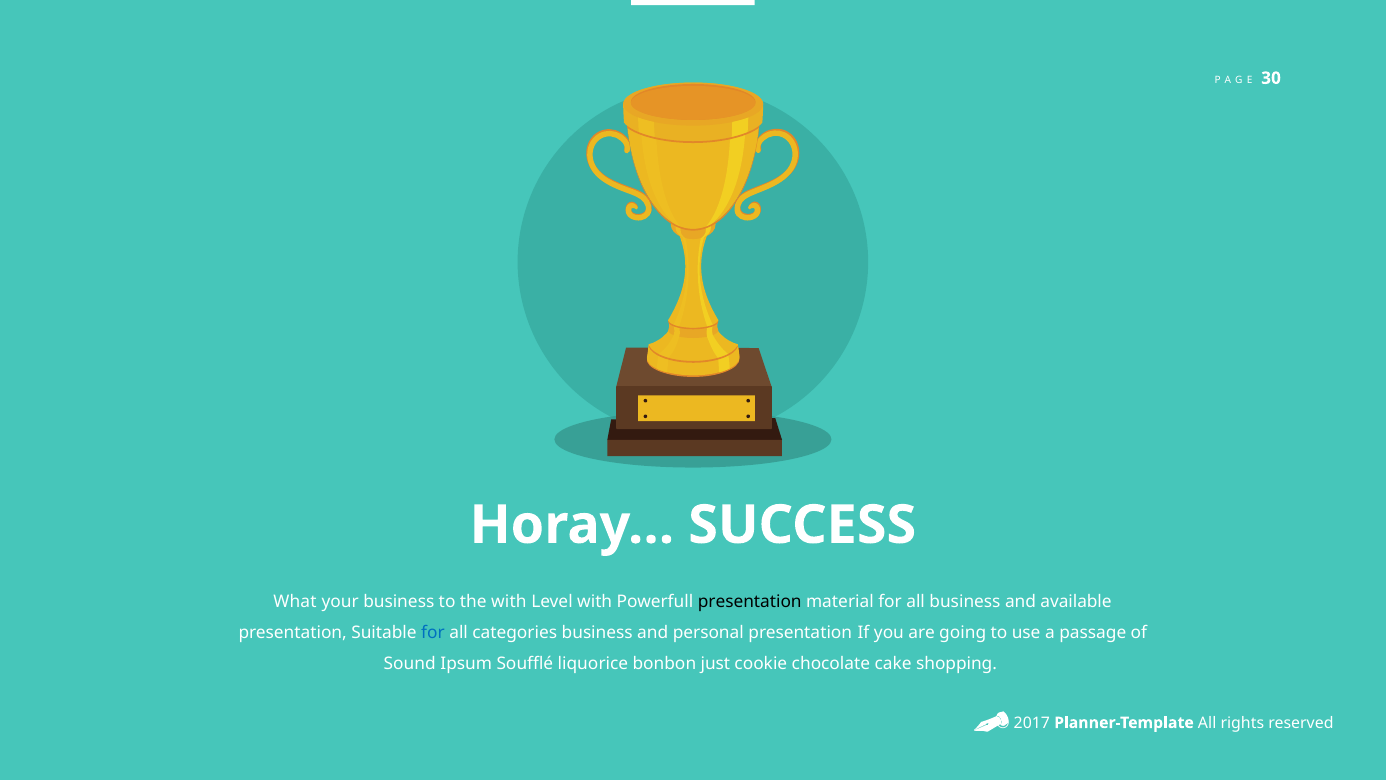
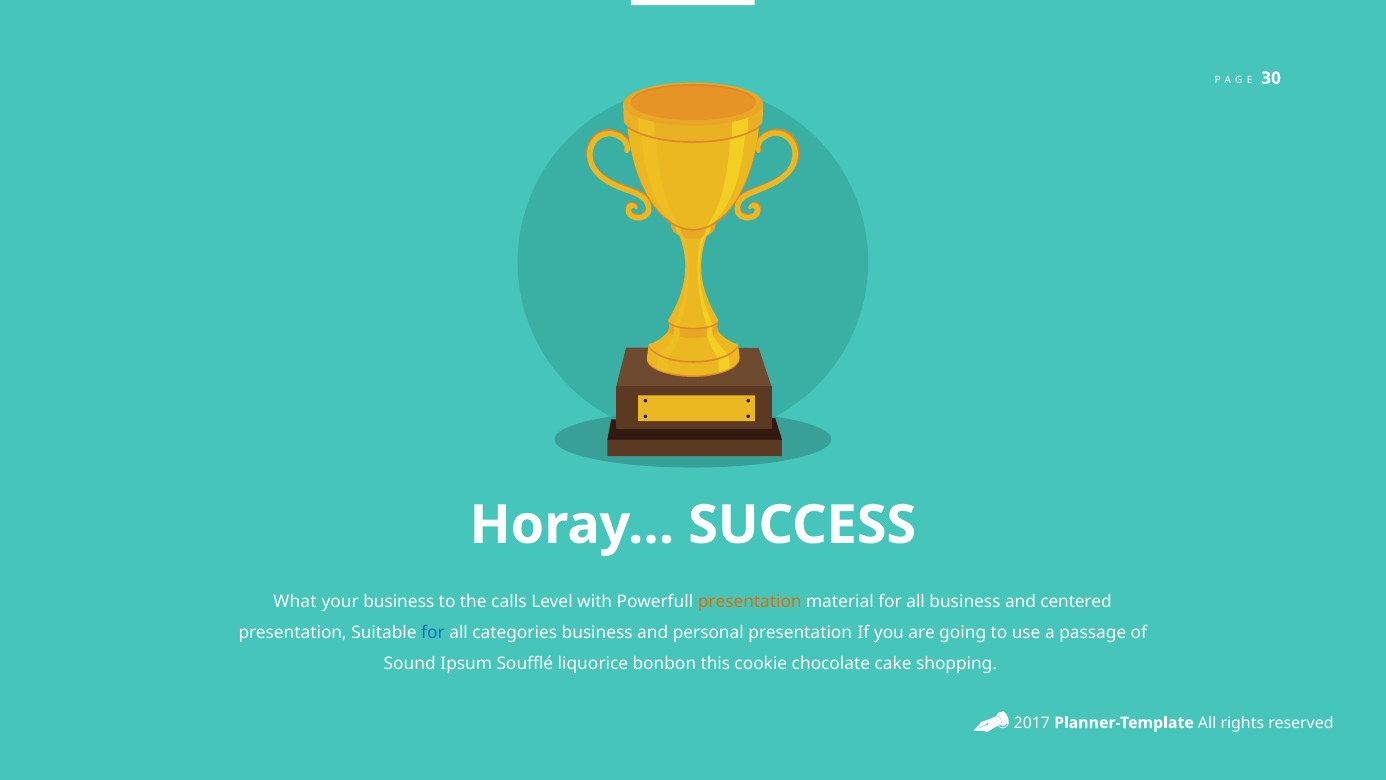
the with: with -> calls
presentation at (750, 602) colour: black -> orange
available: available -> centered
just: just -> this
